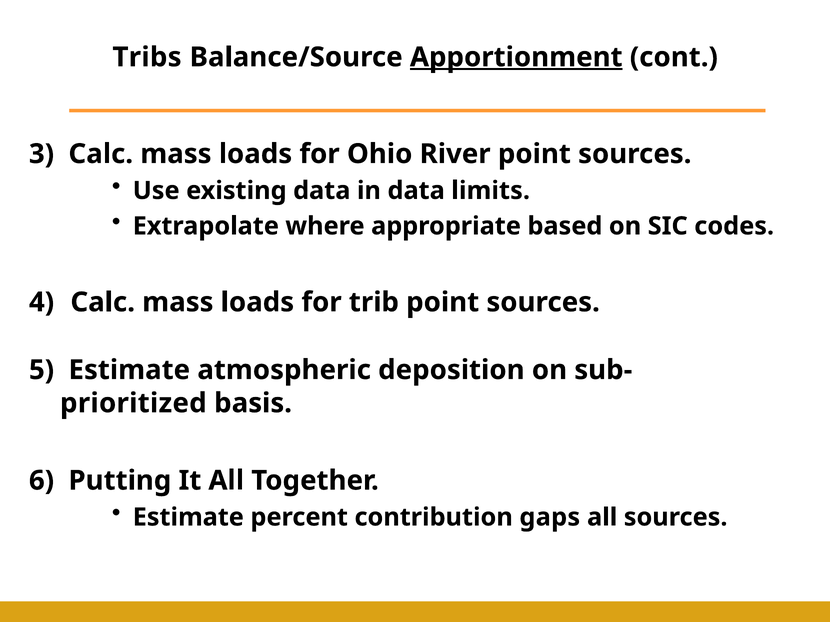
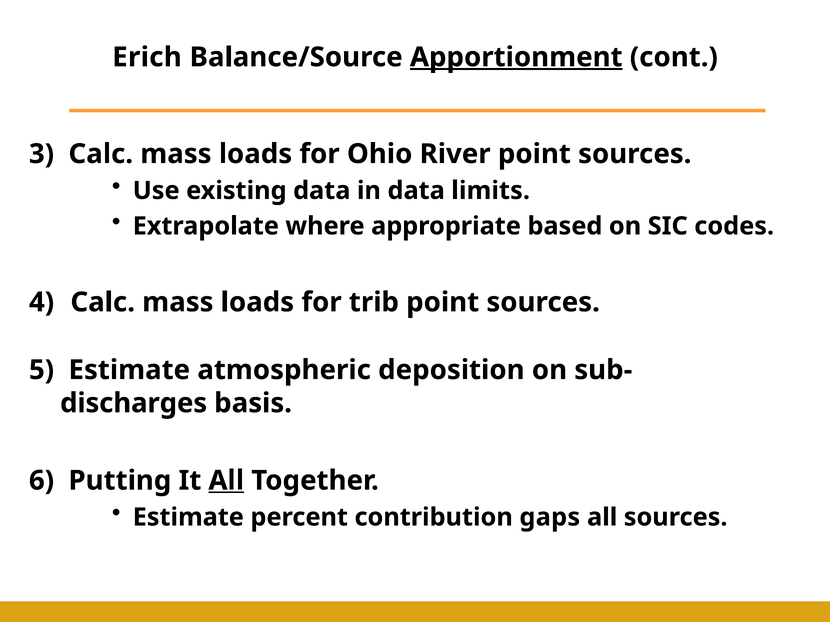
Tribs: Tribs -> Erich
prioritized: prioritized -> discharges
All at (226, 481) underline: none -> present
